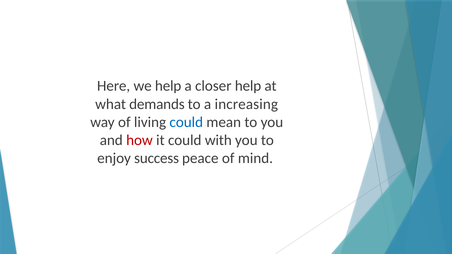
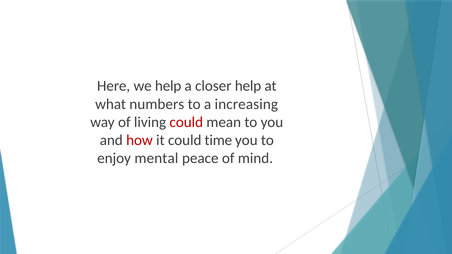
demands: demands -> numbers
could at (186, 122) colour: blue -> red
with: with -> time
success: success -> mental
